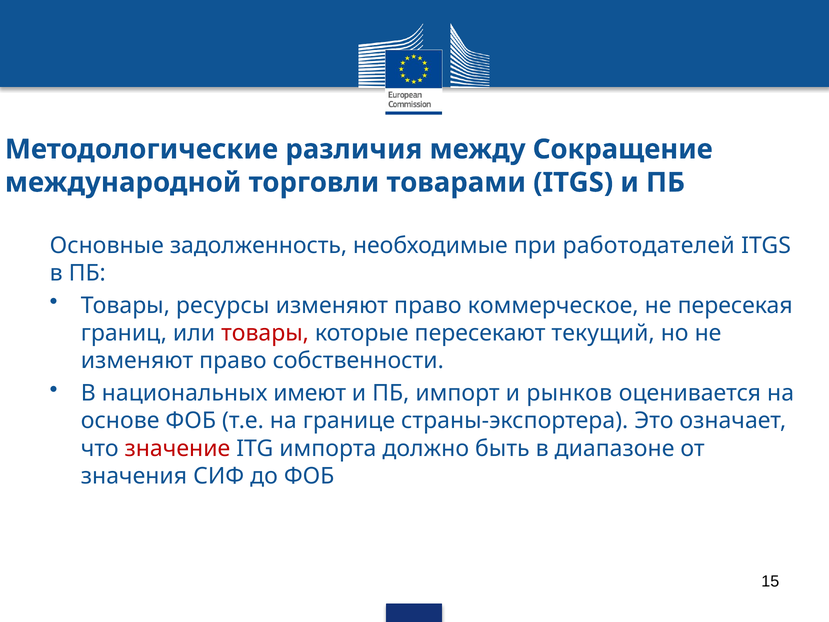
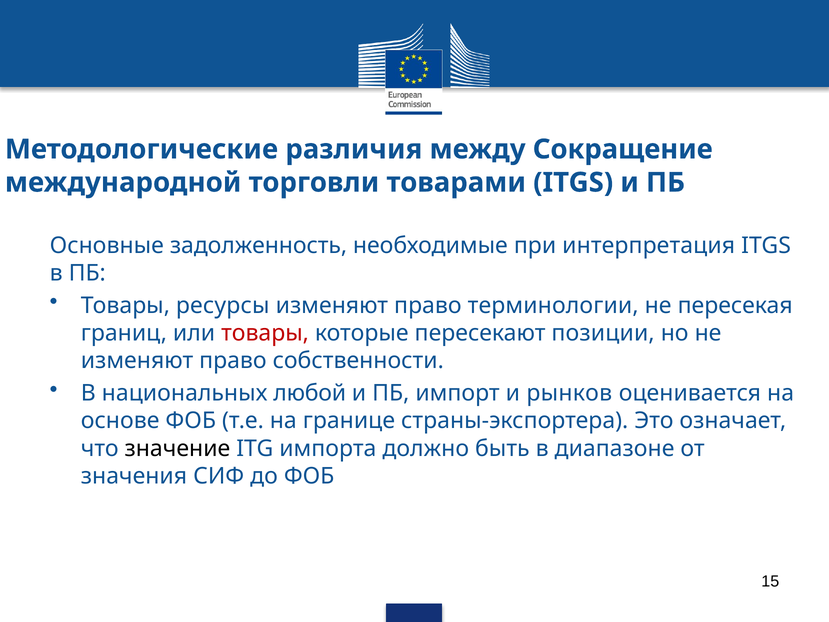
работодателей: работодателей -> интерпретация
коммерческое: коммерческое -> терминологии
текущий: текущий -> позиции
имеют: имеют -> любой
значение colour: red -> black
